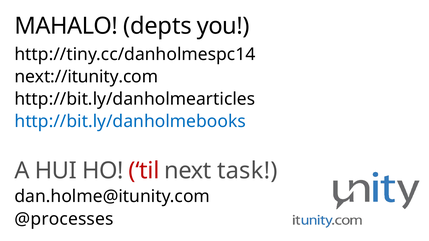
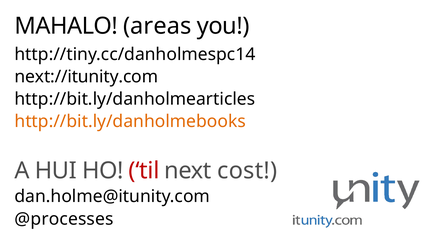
depts: depts -> areas
http://bit.ly/danholmebooks colour: blue -> orange
task: task -> cost
